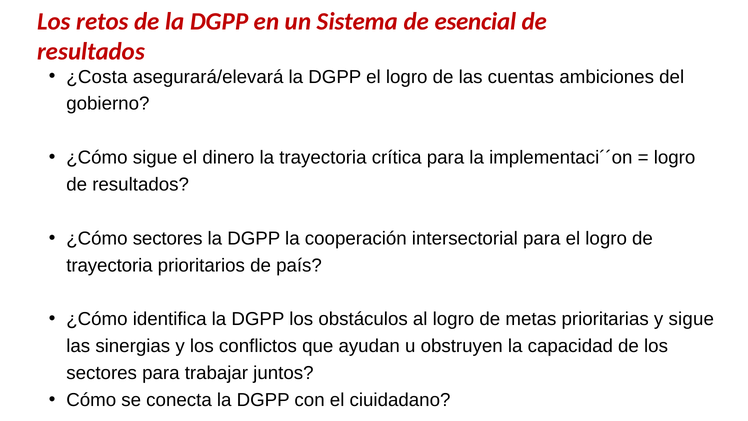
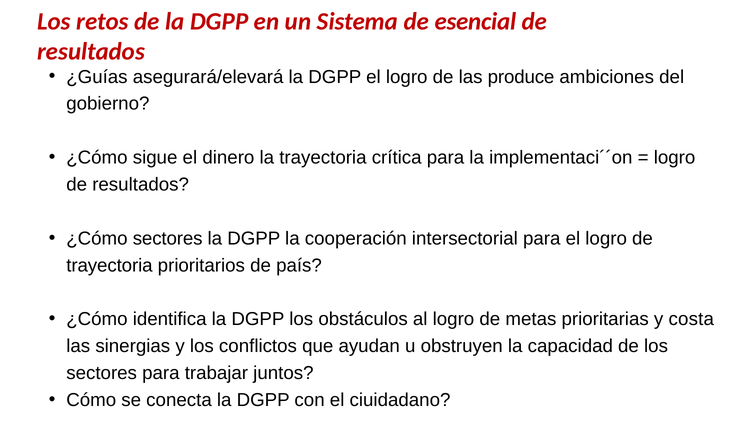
¿Costa: ¿Costa -> ¿Guías
cuentas: cuentas -> produce
y sigue: sigue -> costa
